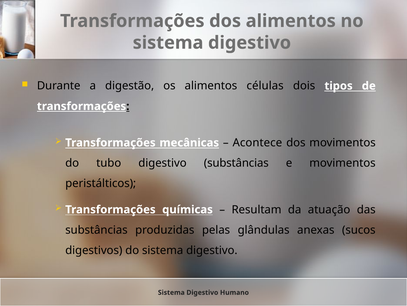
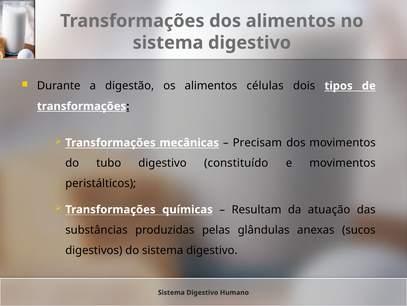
Acontece: Acontece -> Precisam
digestivo substâncias: substâncias -> constituído
